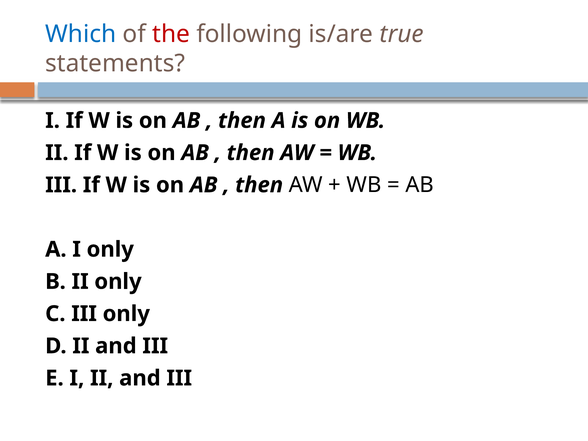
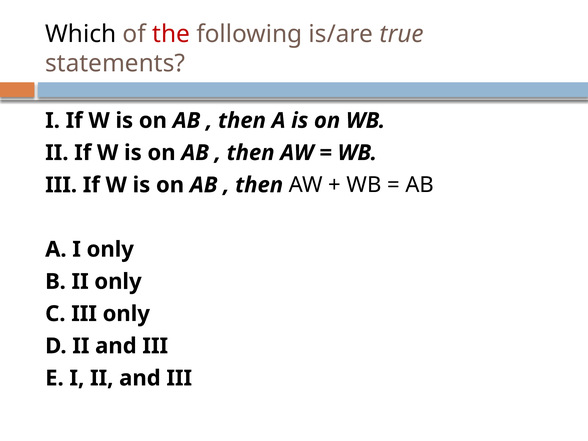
Which colour: blue -> black
